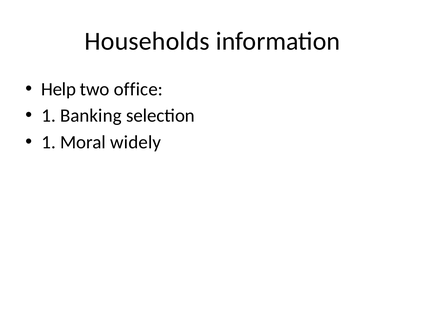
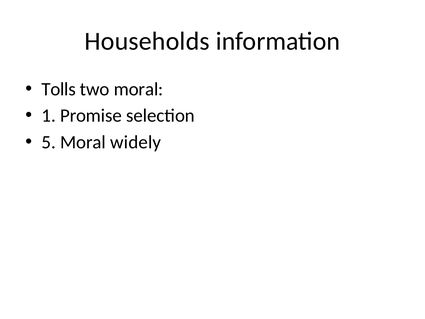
Help: Help -> Tolls
two office: office -> moral
Banking: Banking -> Promise
1 at (49, 142): 1 -> 5
